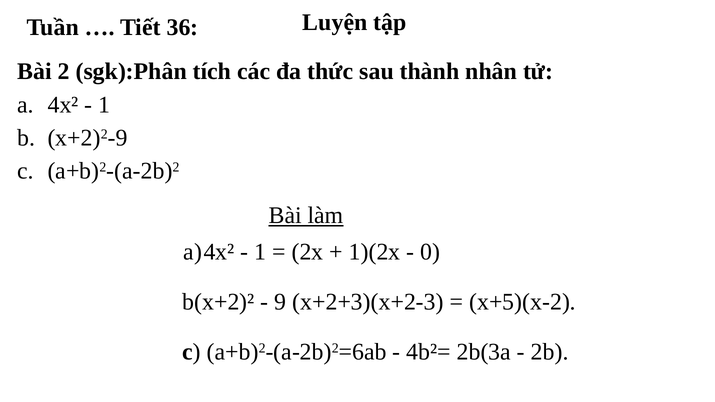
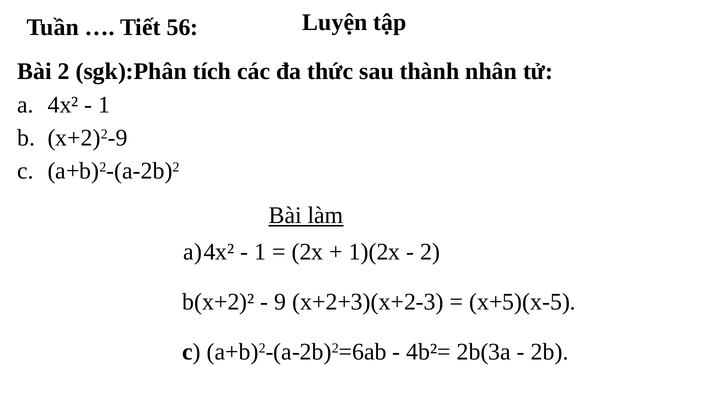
36: 36 -> 56
0 at (430, 252): 0 -> 2
x+5)(x-2: x+5)(x-2 -> x+5)(x-5
